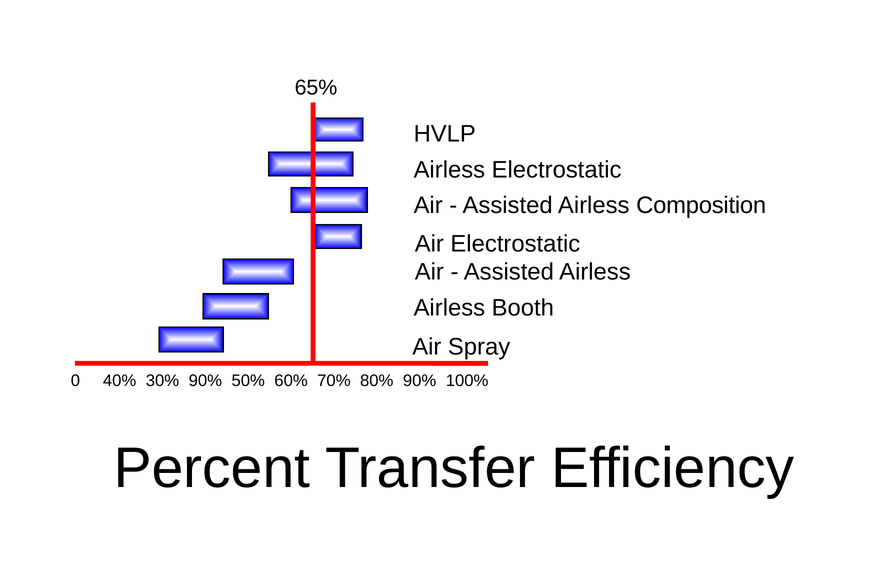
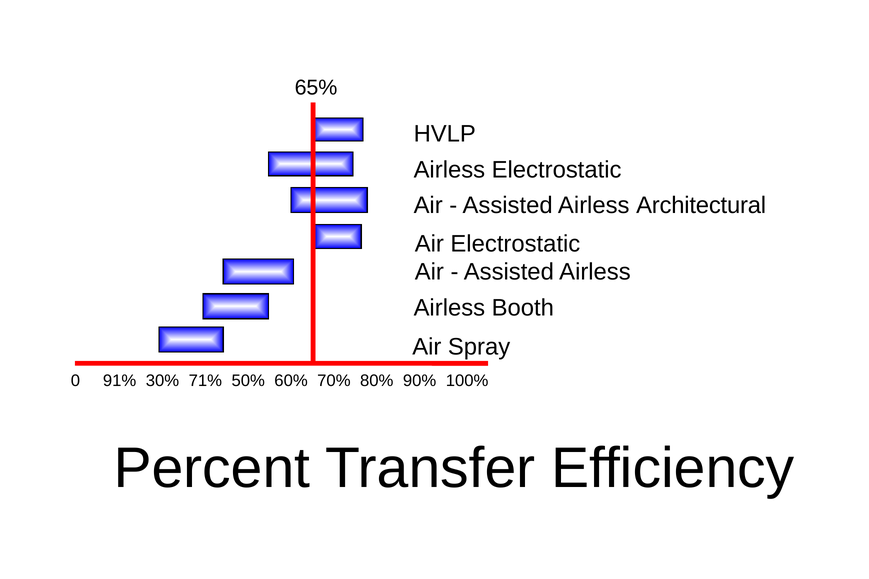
Composition: Composition -> Architectural
40%: 40% -> 91%
30% 90%: 90% -> 71%
